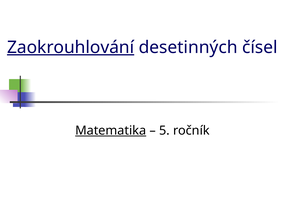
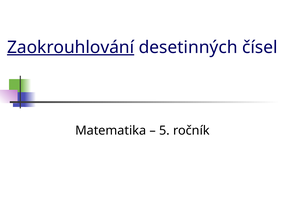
Matematika underline: present -> none
